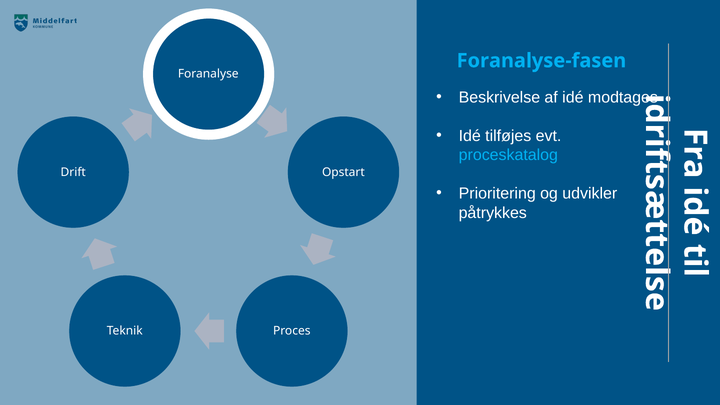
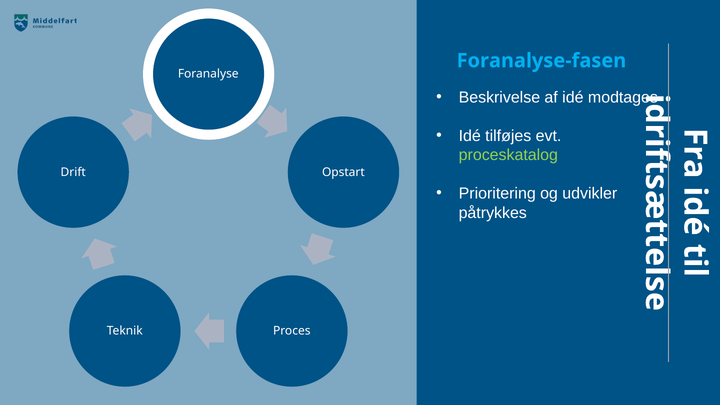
proceskatalog colour: light blue -> light green
